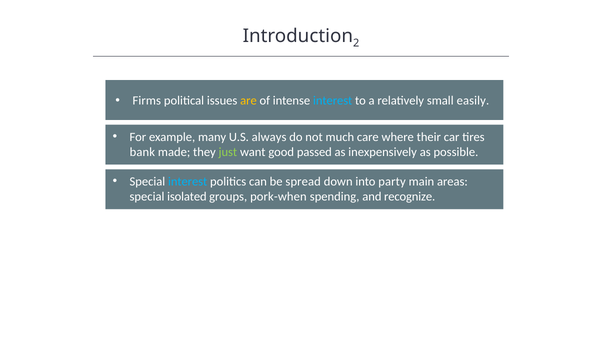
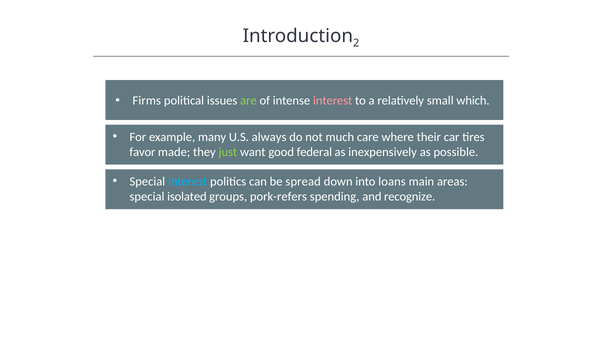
are colour: yellow -> light green
interest at (333, 101) colour: light blue -> pink
easily: easily -> which
bank: bank -> favor
passed: passed -> federal
party: party -> loans
pork-when: pork-when -> pork-refers
